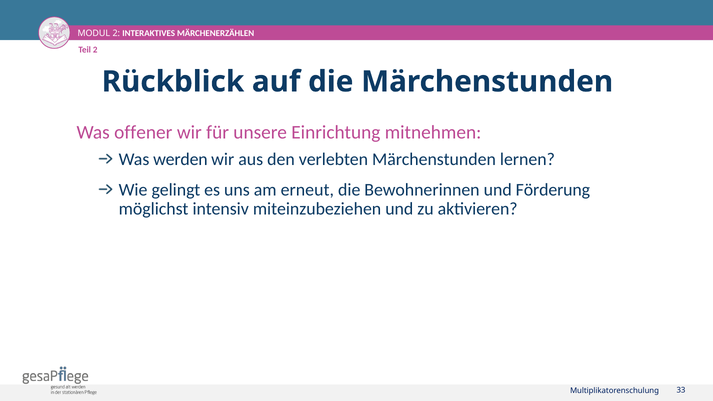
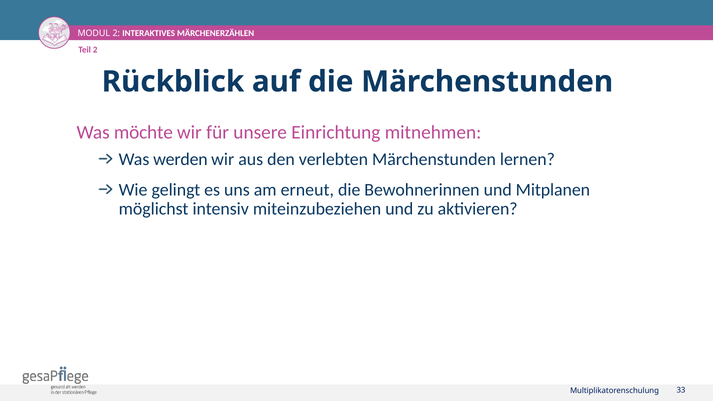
offener: offener -> möchte
Förderung: Förderung -> Mitplanen
